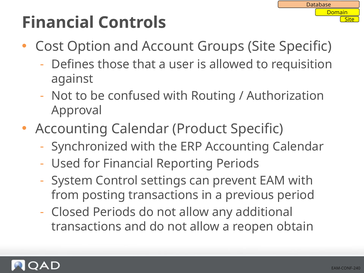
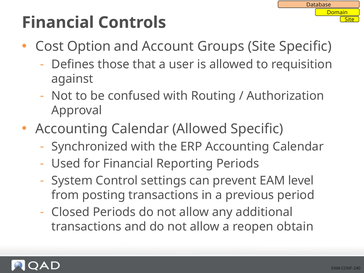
Calendar Product: Product -> Allowed
EAM with: with -> level
